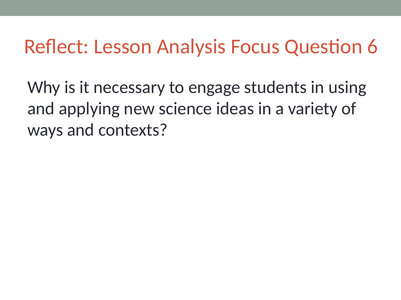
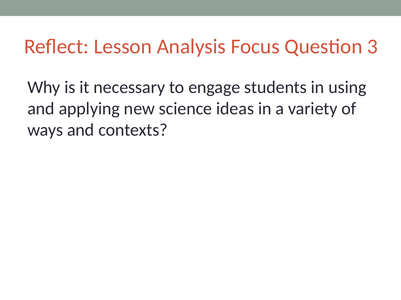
6: 6 -> 3
